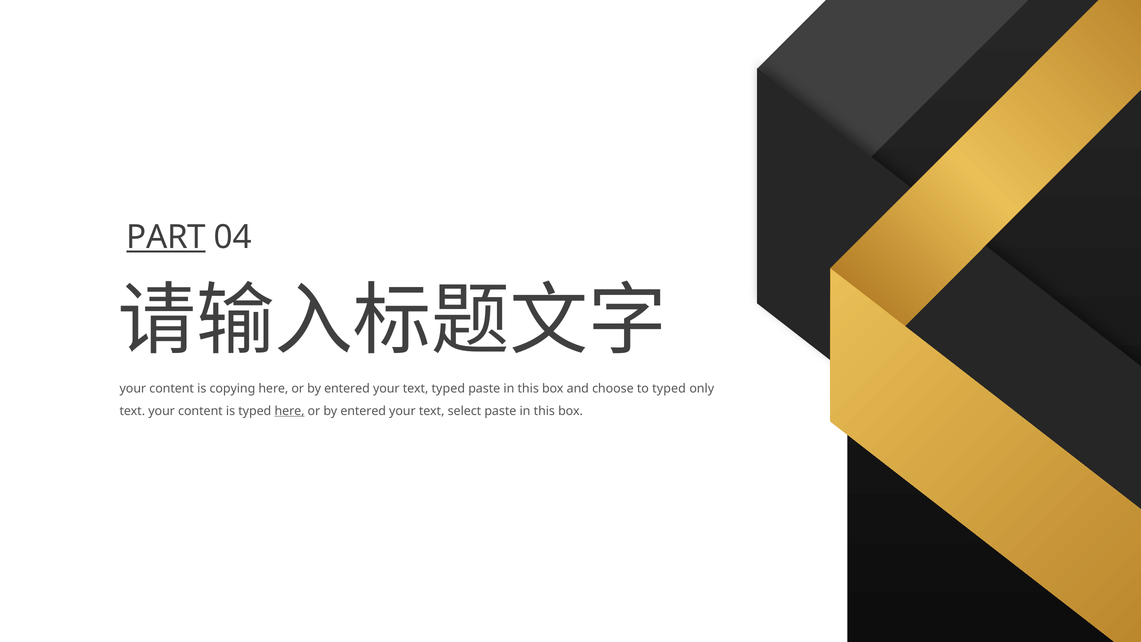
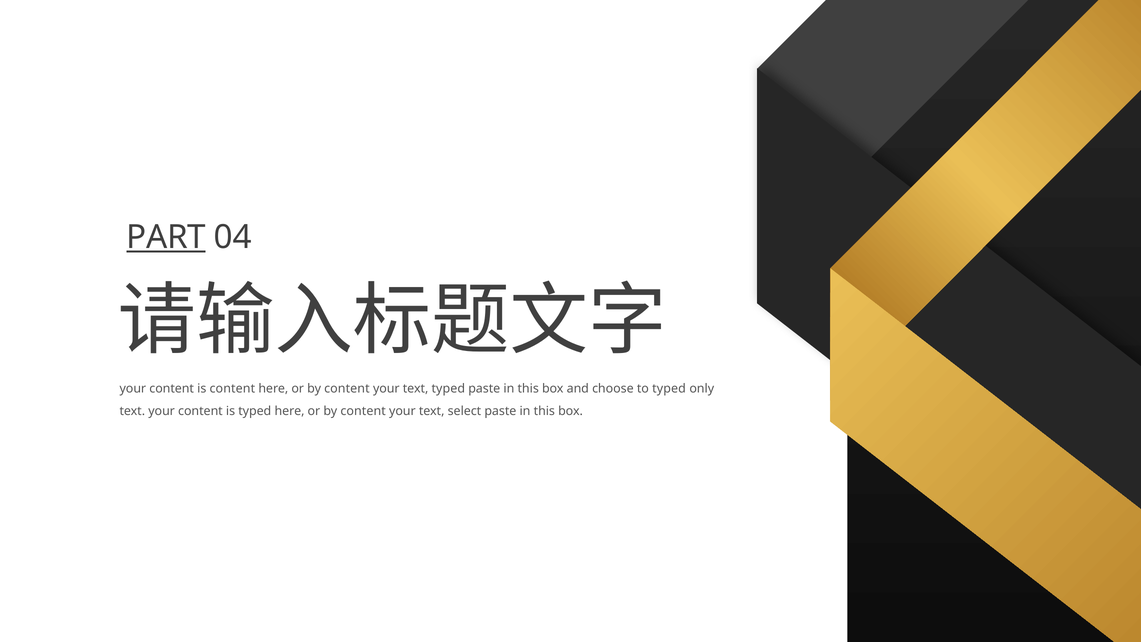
is copying: copying -> content
entered at (347, 388): entered -> content
here at (290, 411) underline: present -> none
entered at (363, 411): entered -> content
